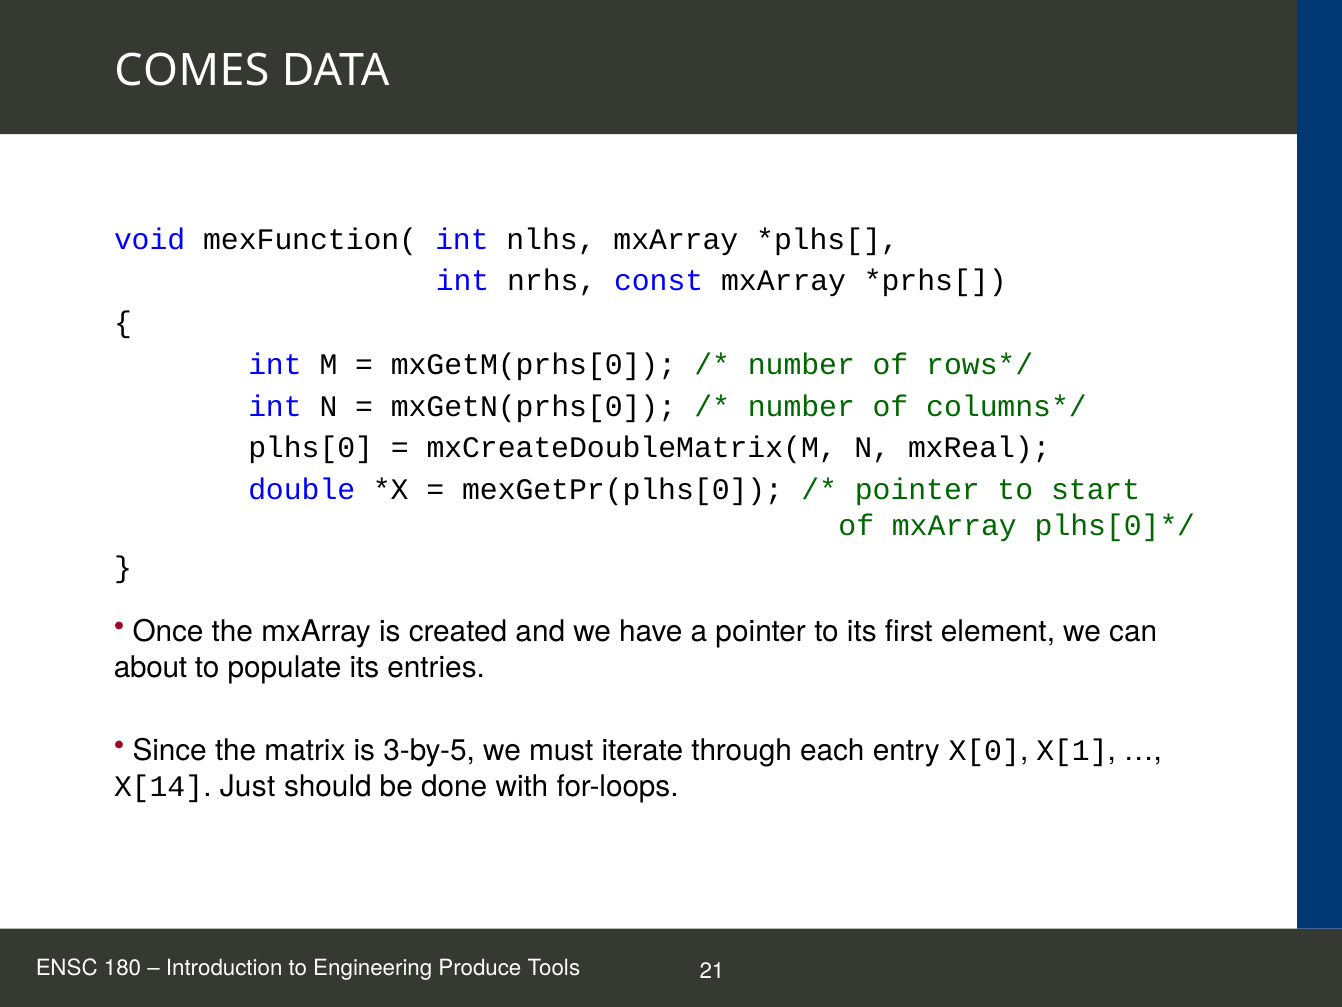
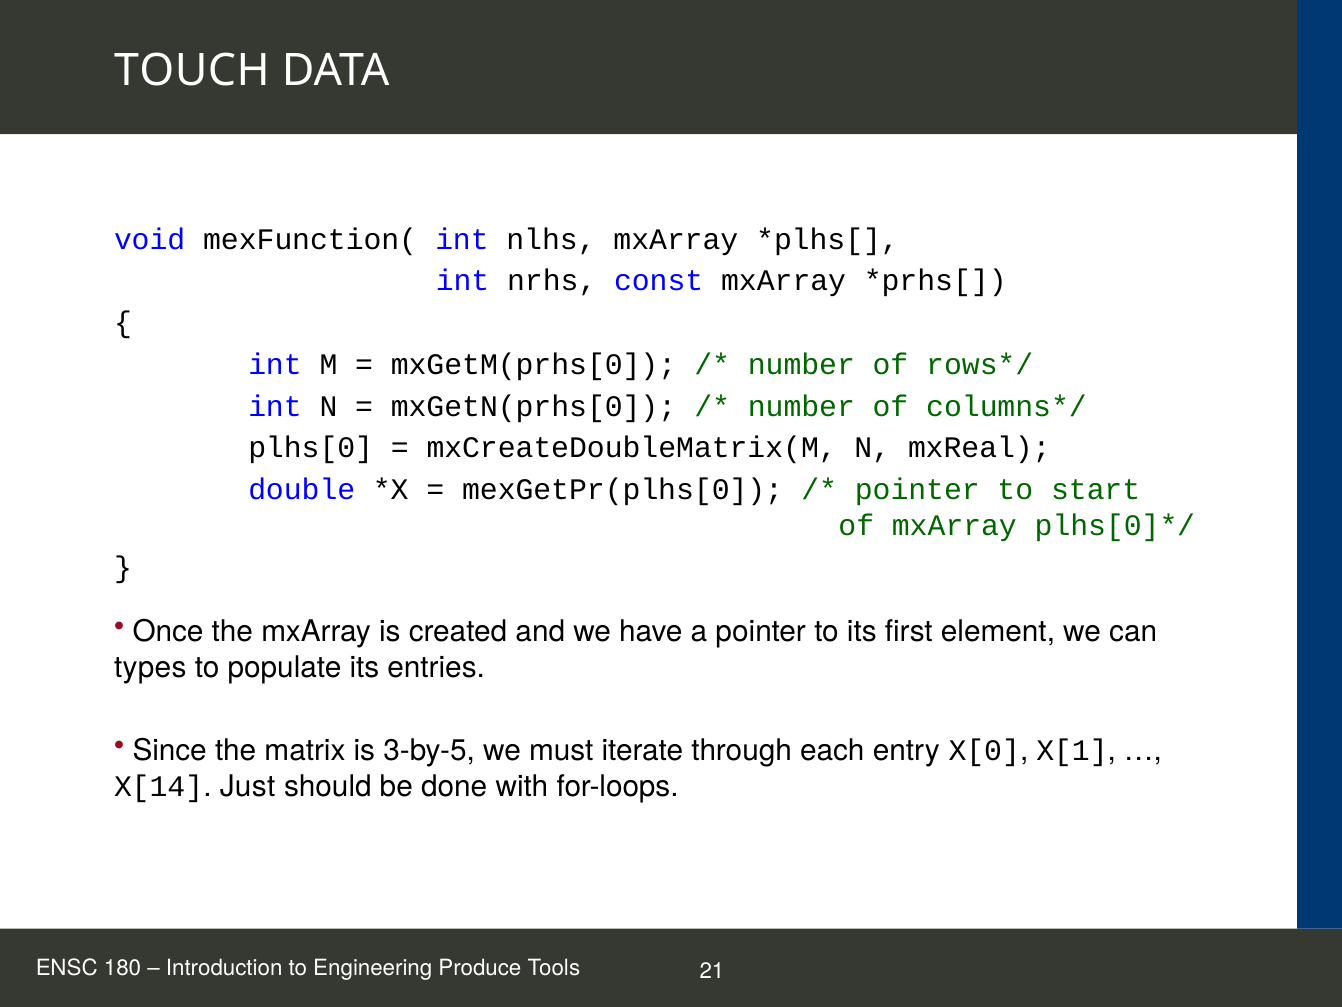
COMES: COMES -> TOUCH
about: about -> types
